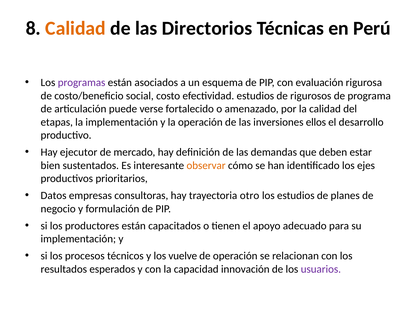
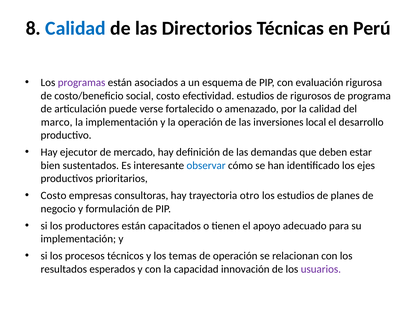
Calidad at (76, 28) colour: orange -> blue
etapas: etapas -> marco
ellos: ellos -> local
observar colour: orange -> blue
Datos at (54, 195): Datos -> Costo
vuelve: vuelve -> temas
